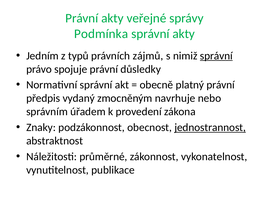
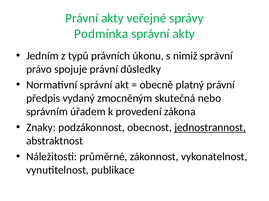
zájmů: zájmů -> úkonu
správní at (216, 56) underline: present -> none
navrhuje: navrhuje -> skutečná
